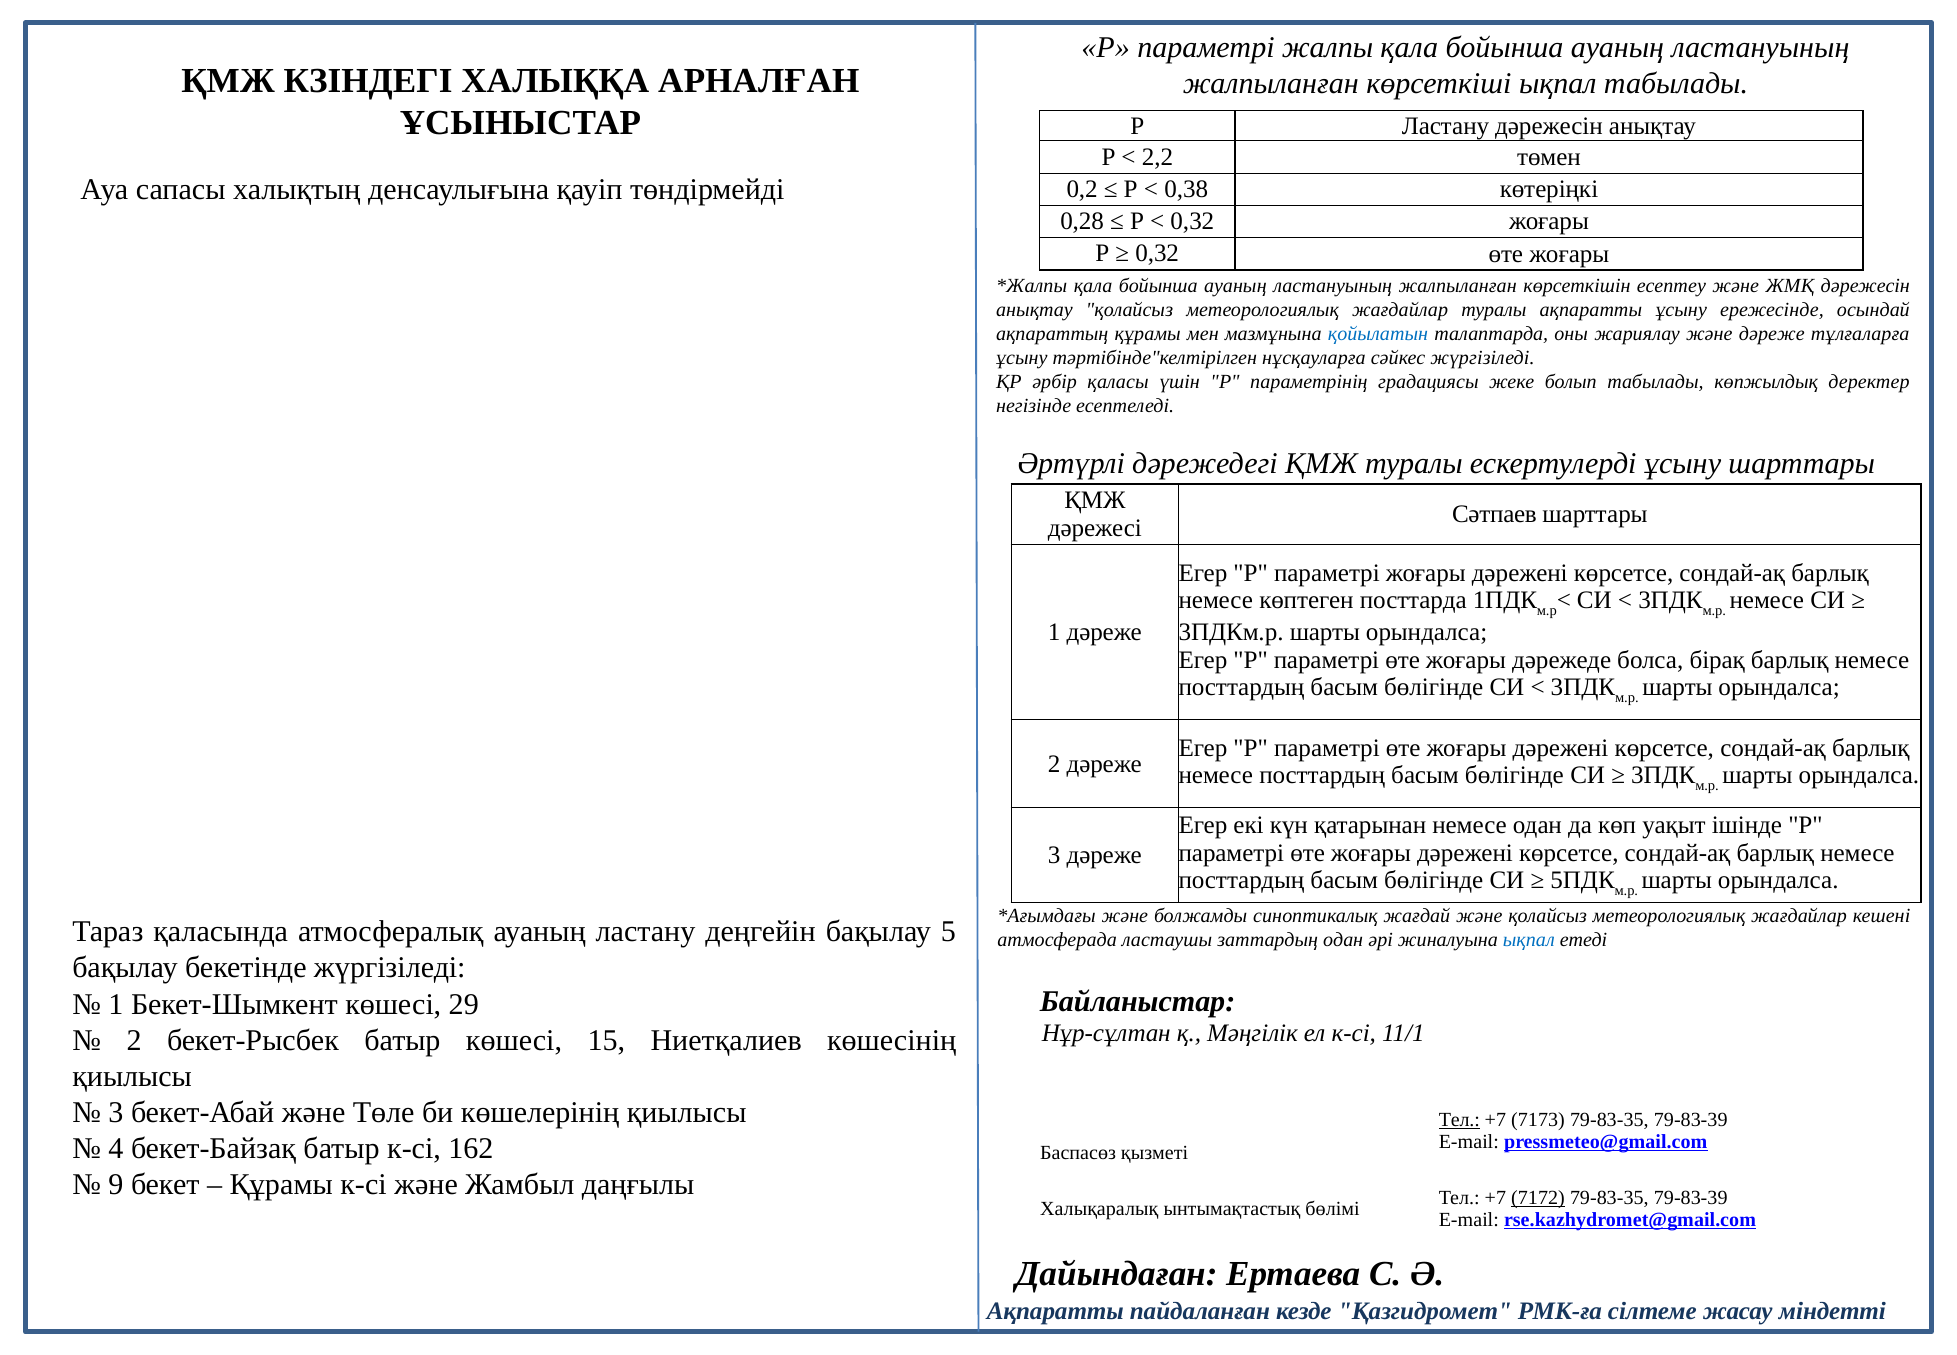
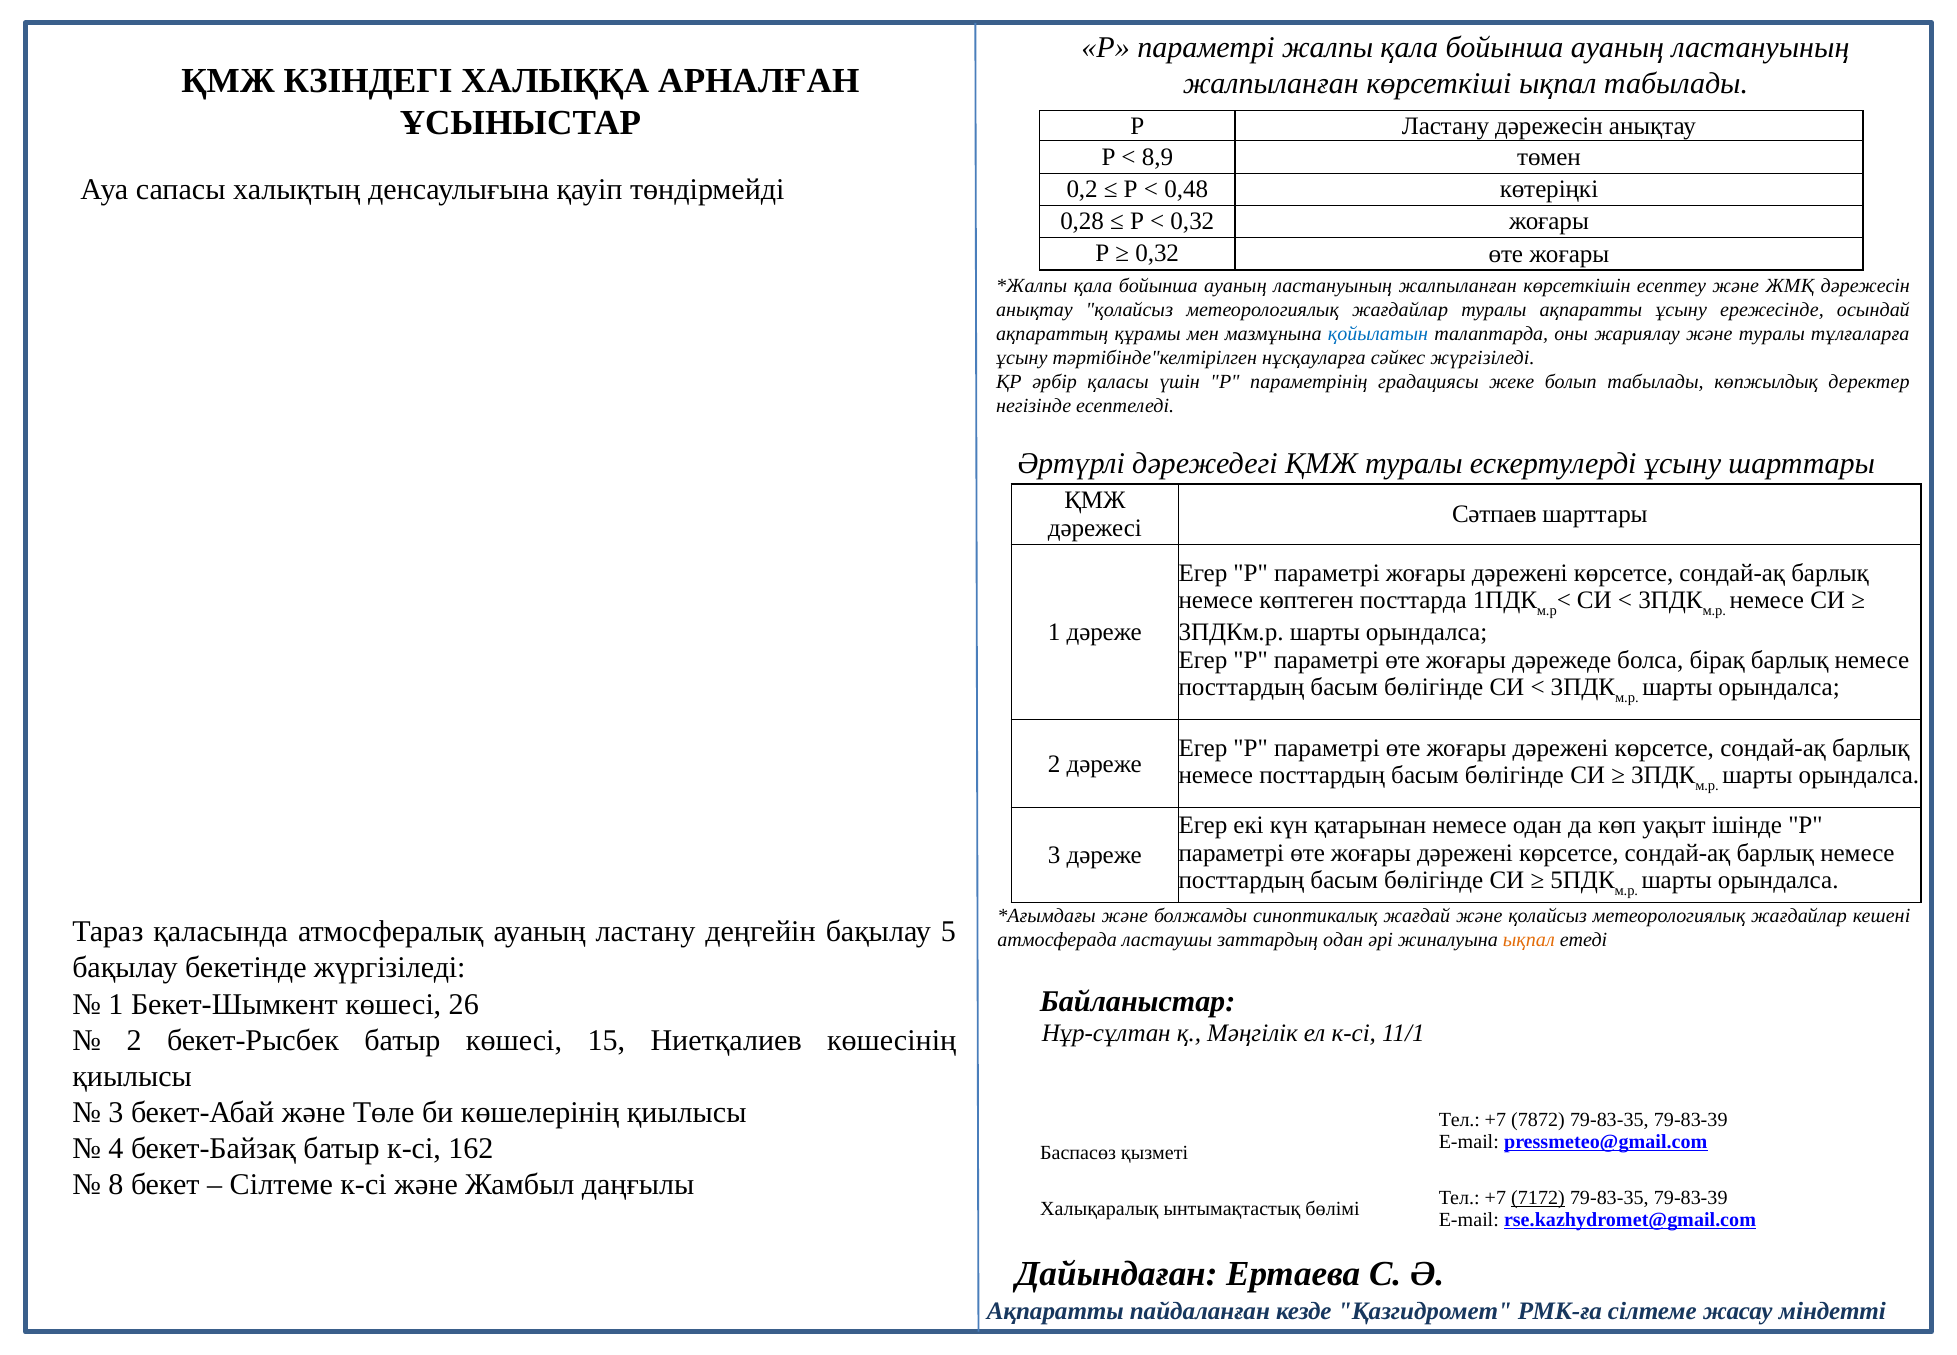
2,2: 2,2 -> 8,9
0,38: 0,38 -> 0,48
және дәреже: дәреже -> туралы
ықпал at (1529, 940) colour: blue -> orange
29: 29 -> 26
Тел at (1459, 1119) underline: present -> none
7173: 7173 -> 7872
9: 9 -> 8
Құрамы at (281, 1185): Құрамы -> Сілтеме
